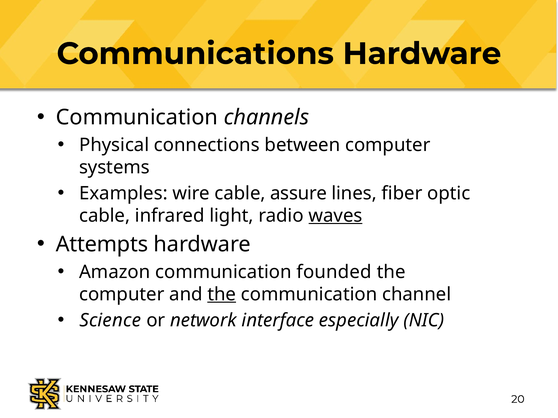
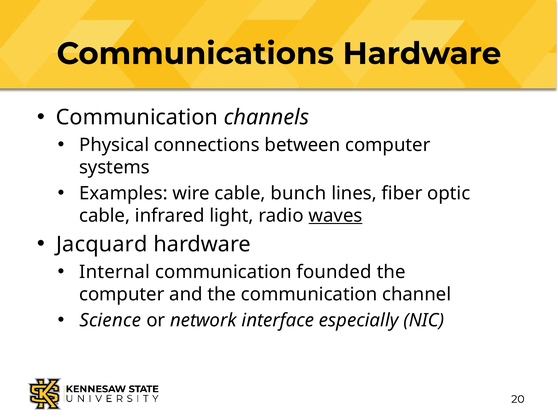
assure: assure -> bunch
Attempts: Attempts -> Jacquard
Amazon: Amazon -> Internal
the at (222, 295) underline: present -> none
